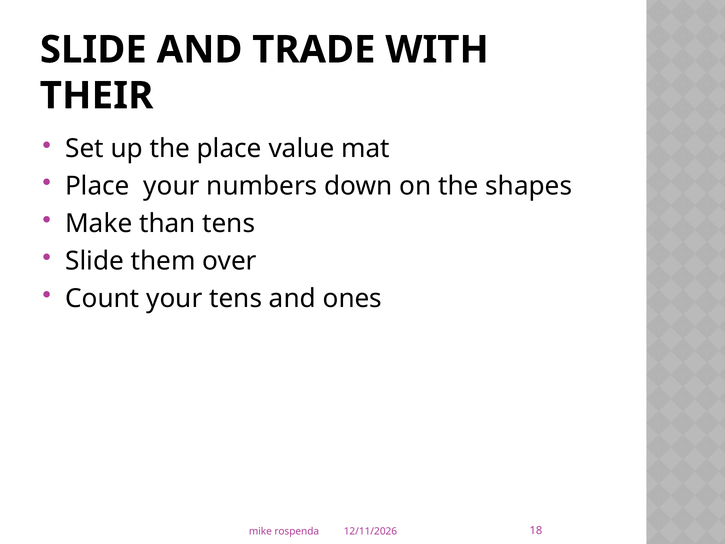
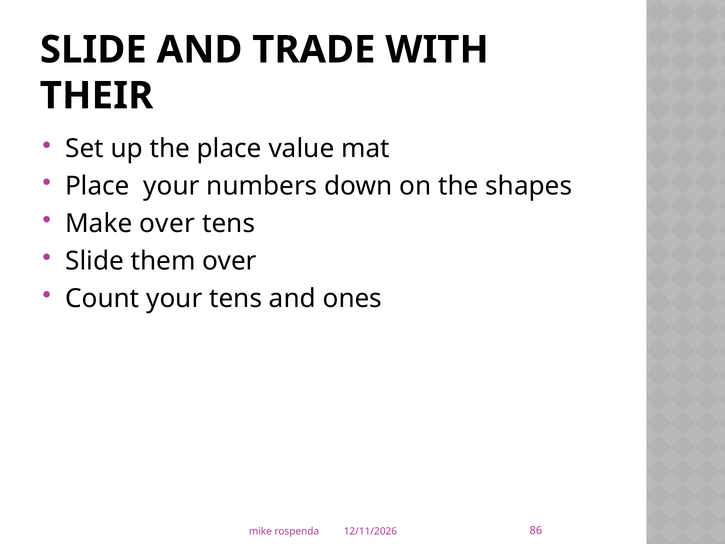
Make than: than -> over
18: 18 -> 86
